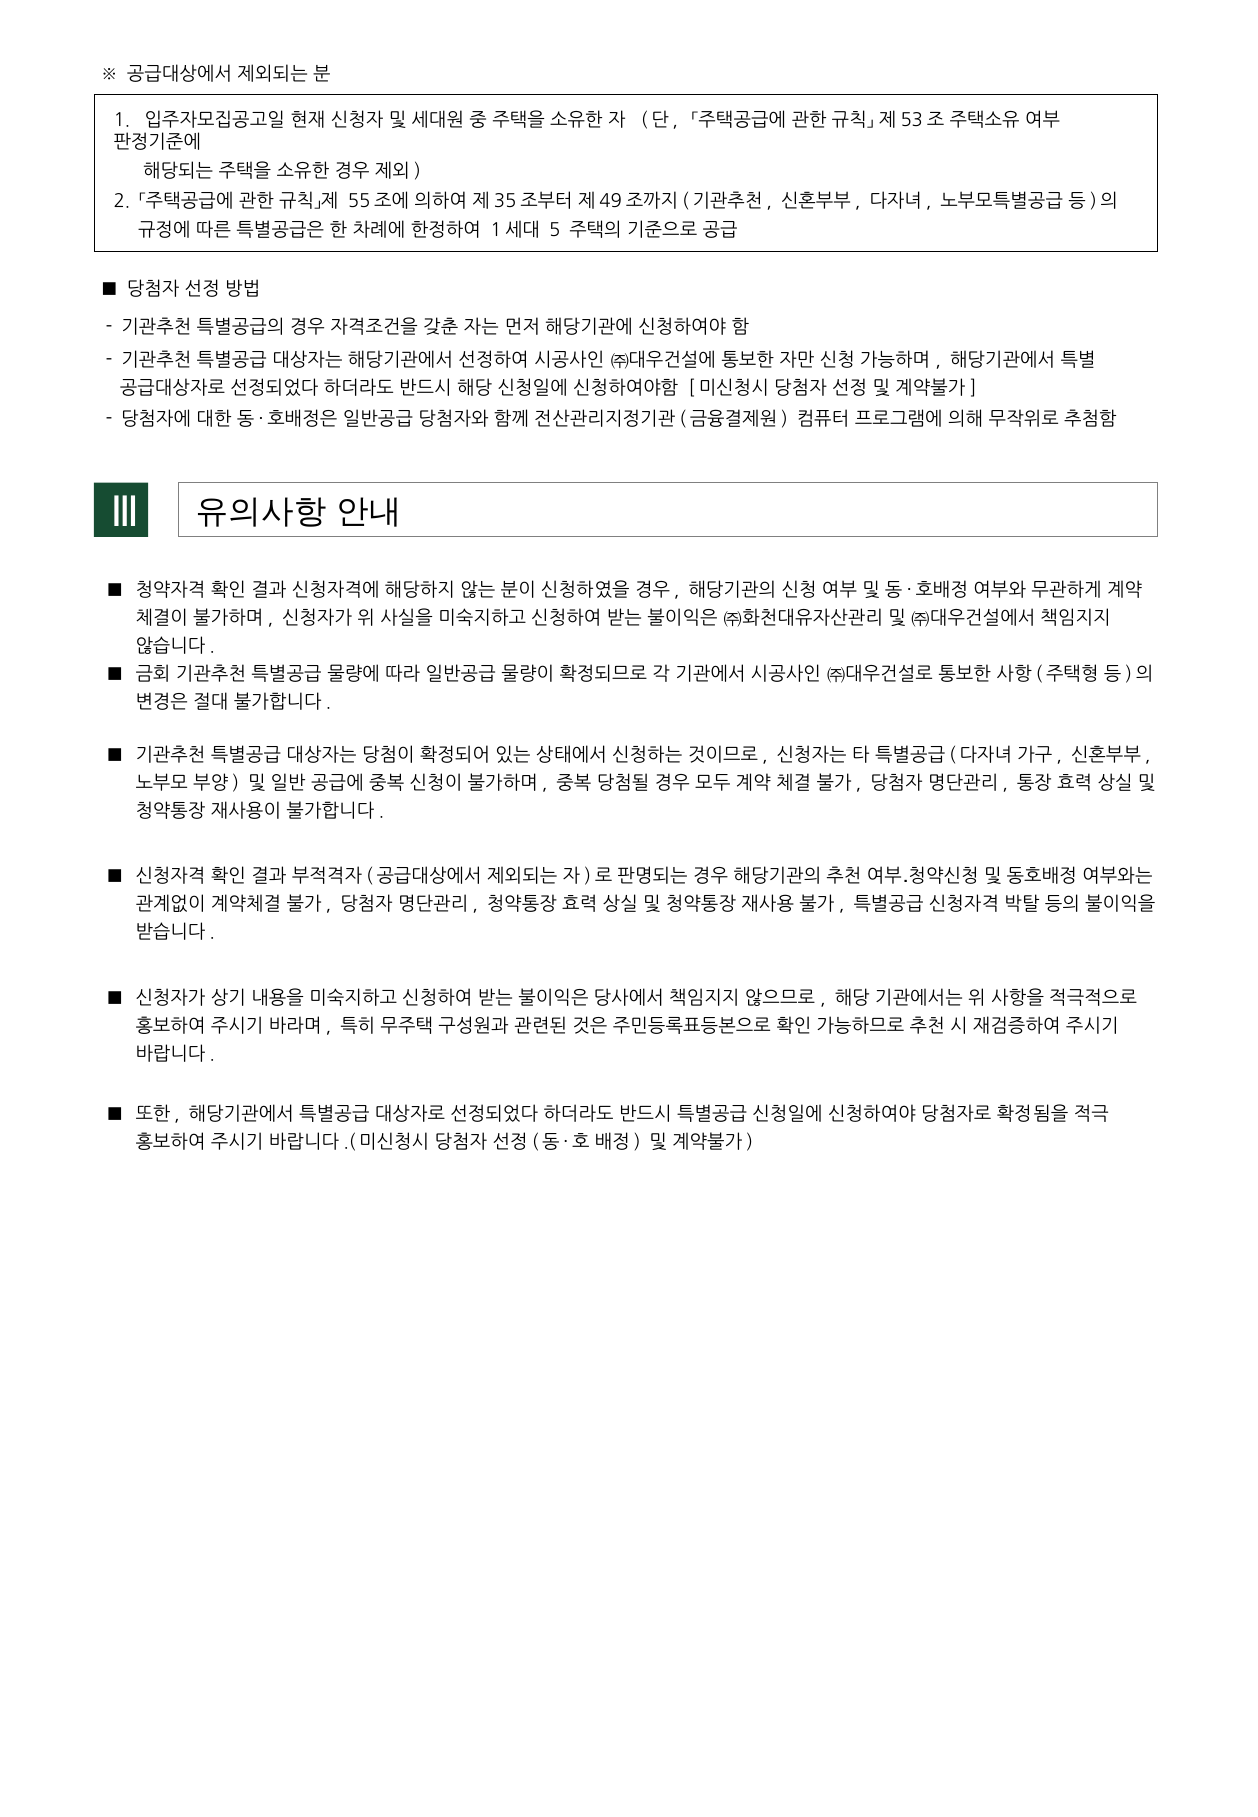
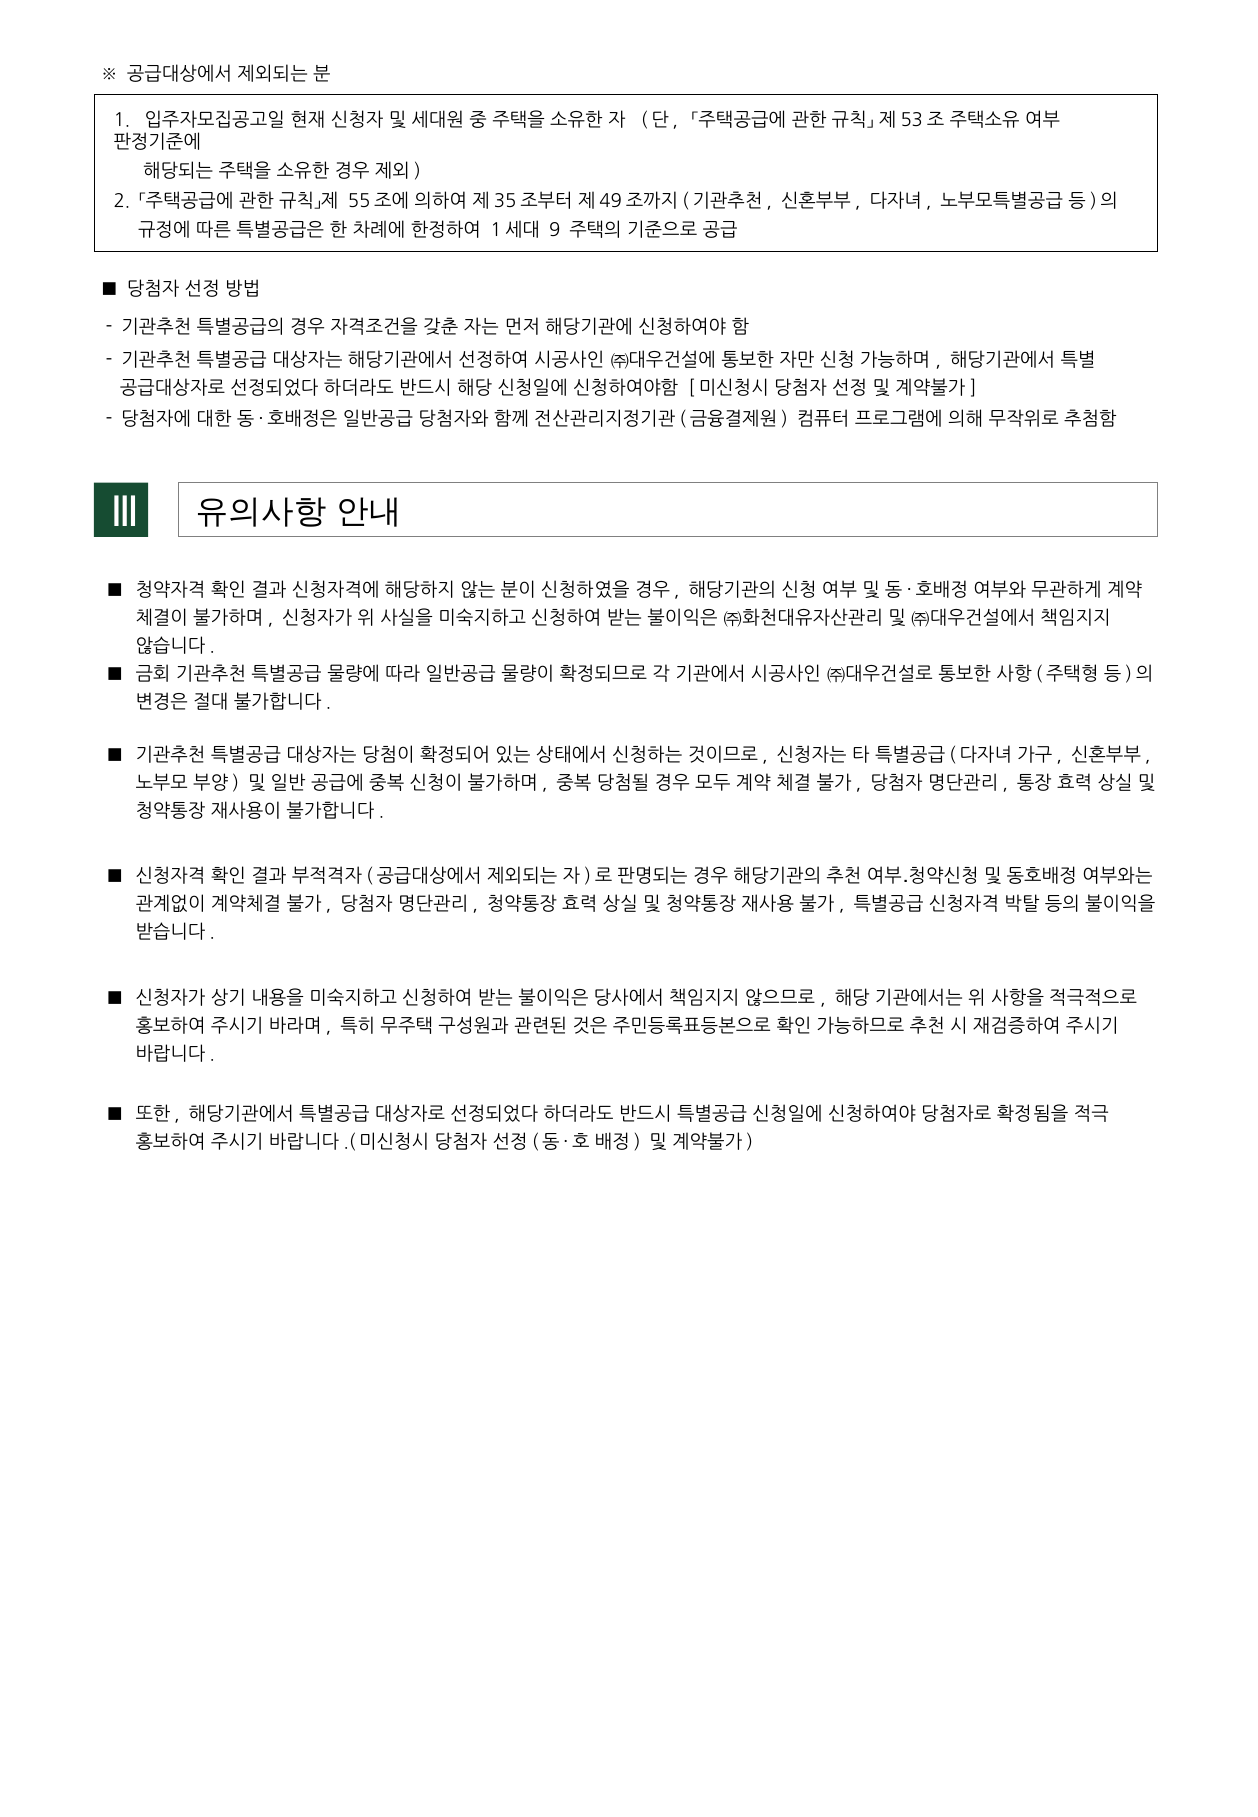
5: 5 -> 9
